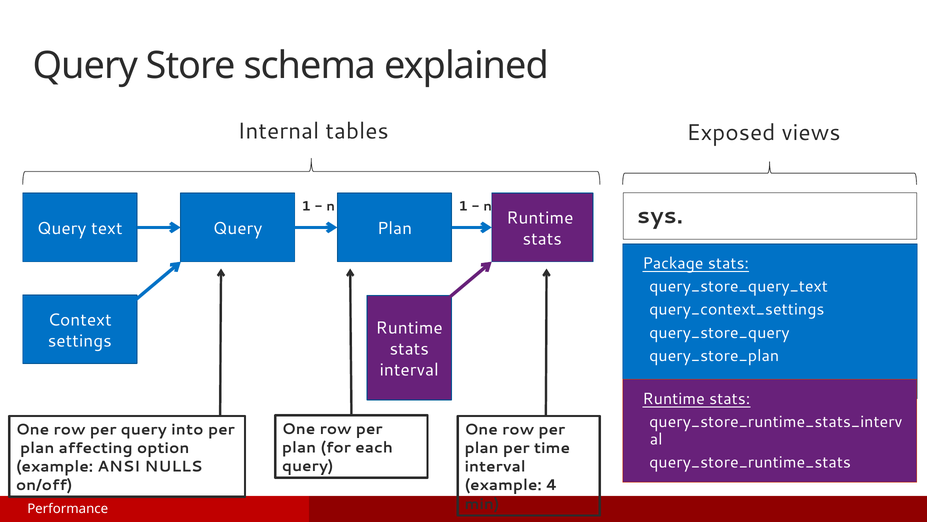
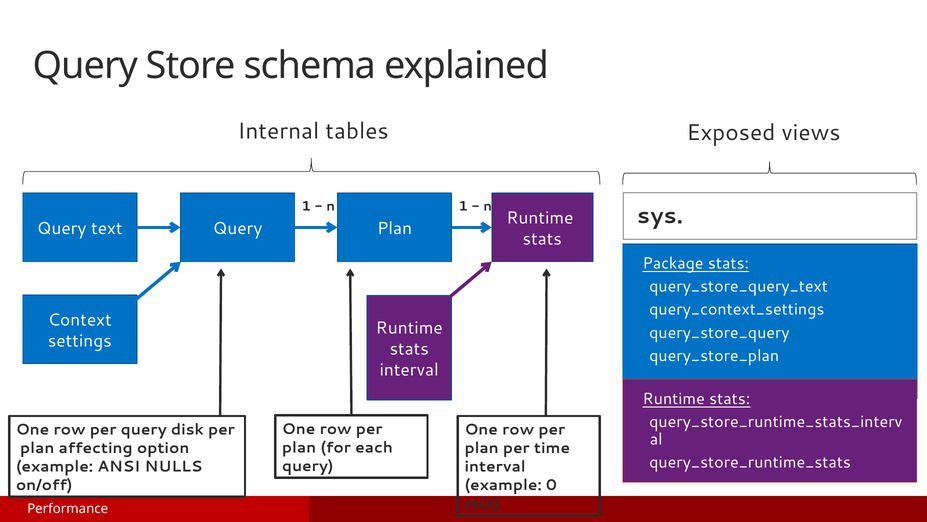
into: into -> disk
4: 4 -> 0
